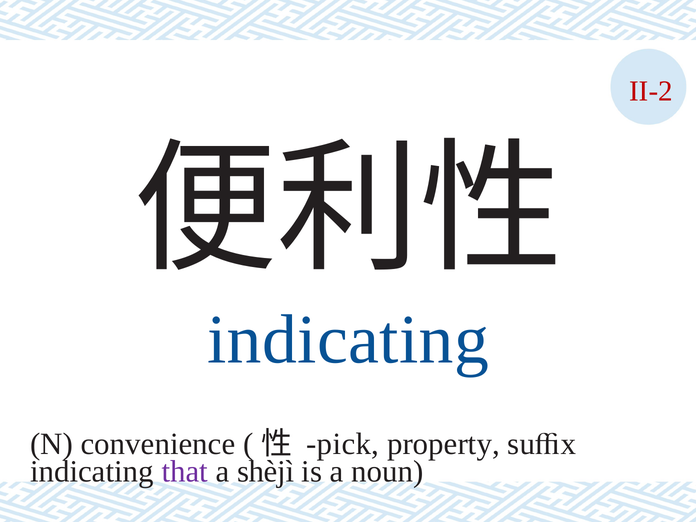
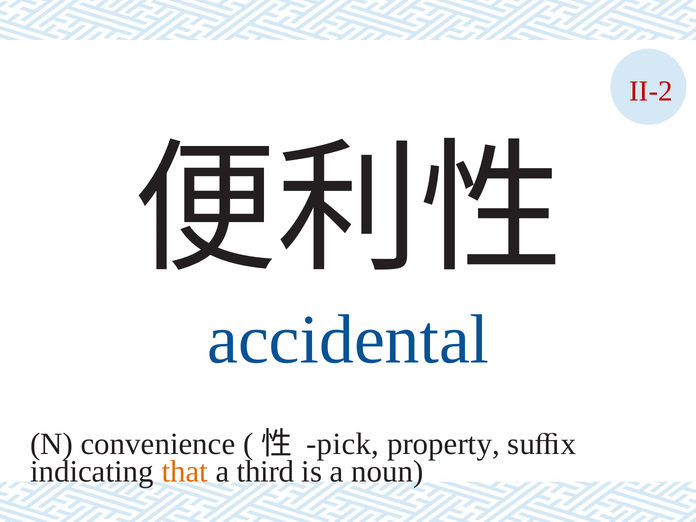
indicating at (348, 340): indicating -> accidental
that colour: purple -> orange
shèjì: shèjì -> third
